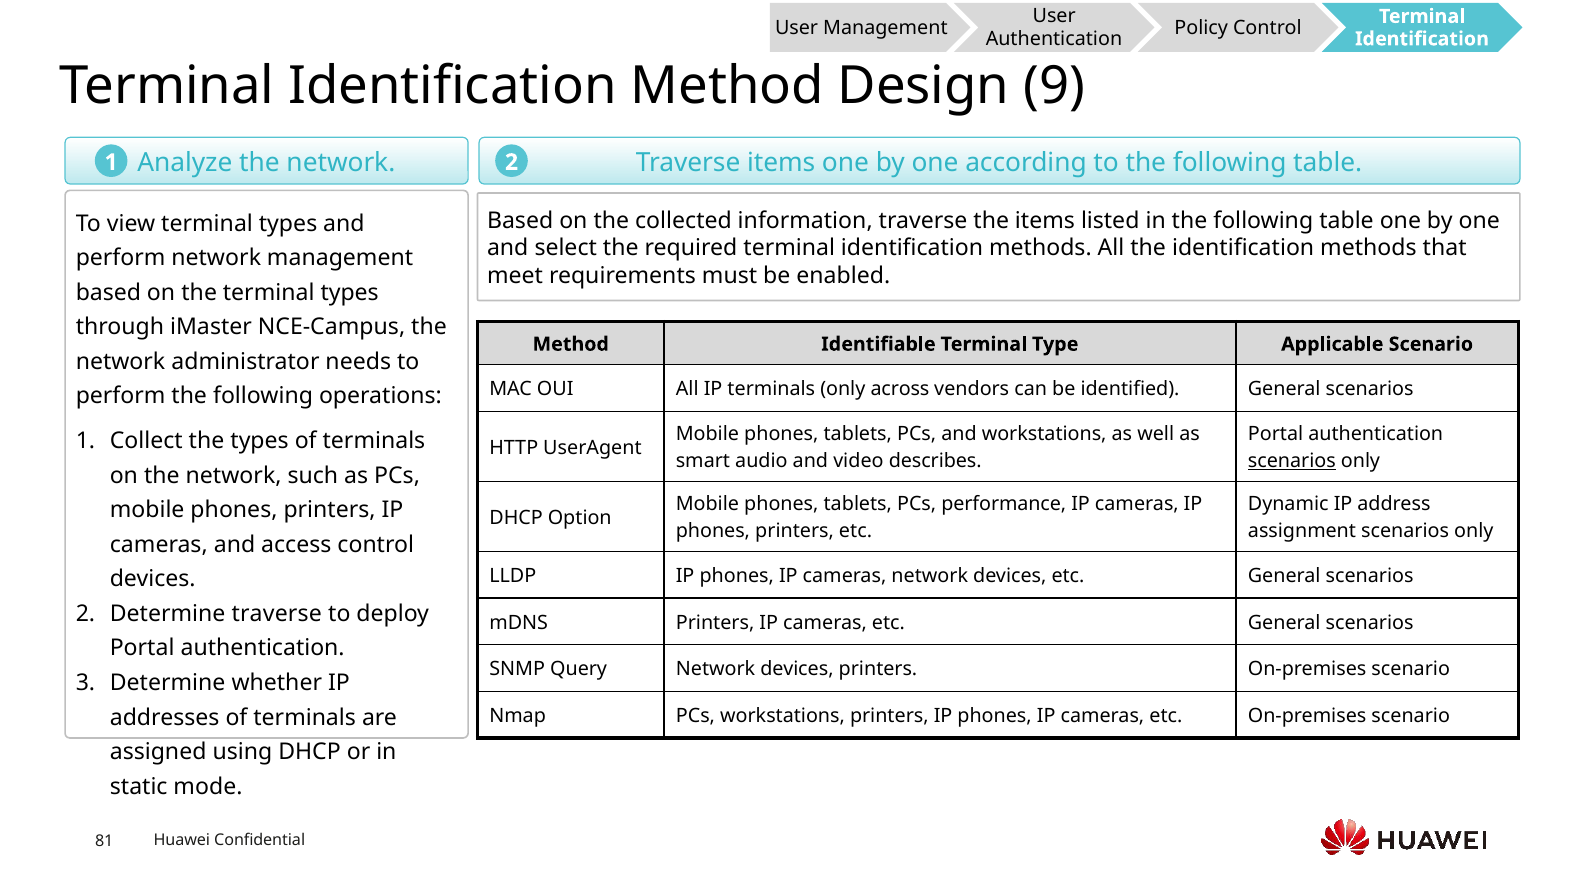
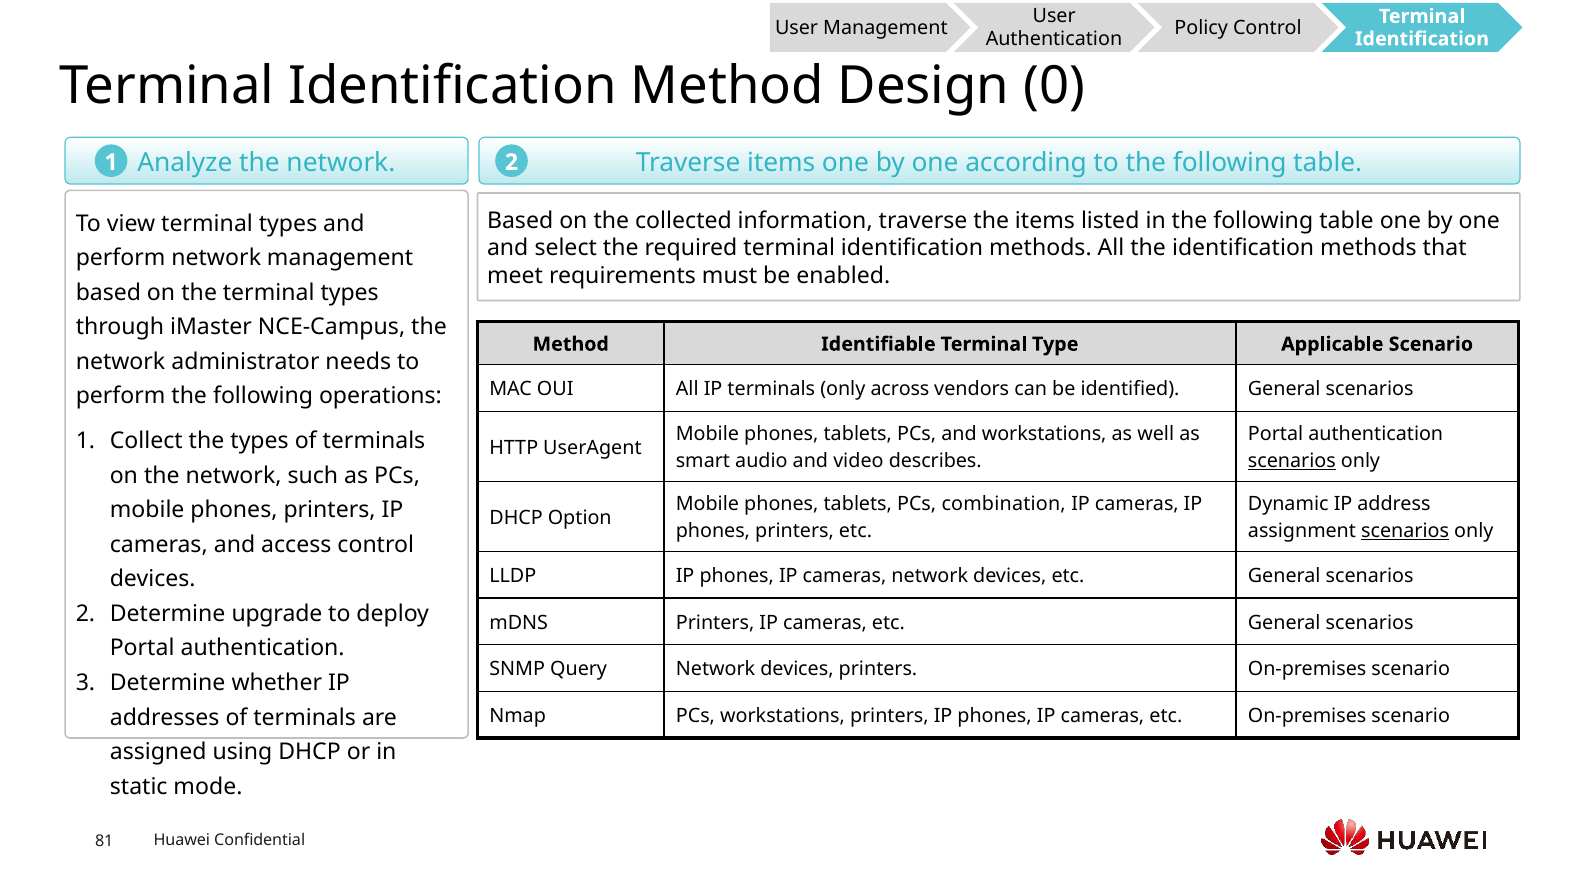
9: 9 -> 0
performance: performance -> combination
scenarios at (1405, 531) underline: none -> present
Determine traverse: traverse -> upgrade
